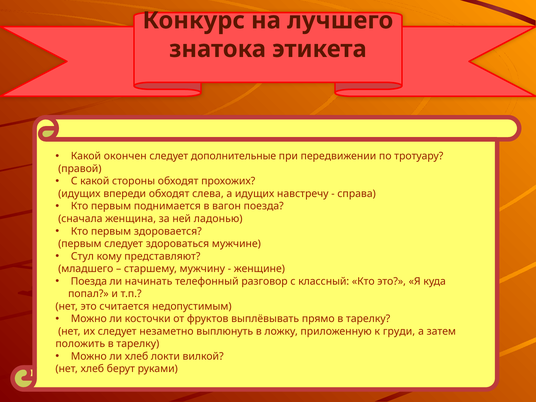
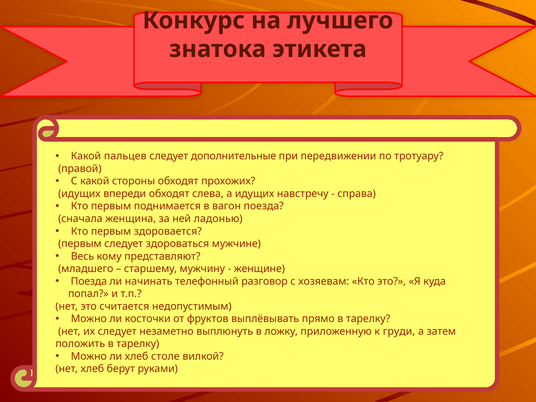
окончен: окончен -> пальцев
Стул: Стул -> Весь
классный: классный -> хозяевам
локти: локти -> столе
